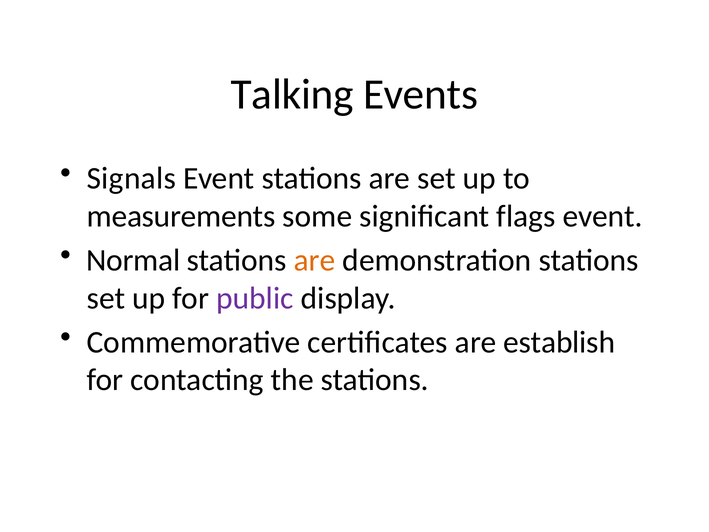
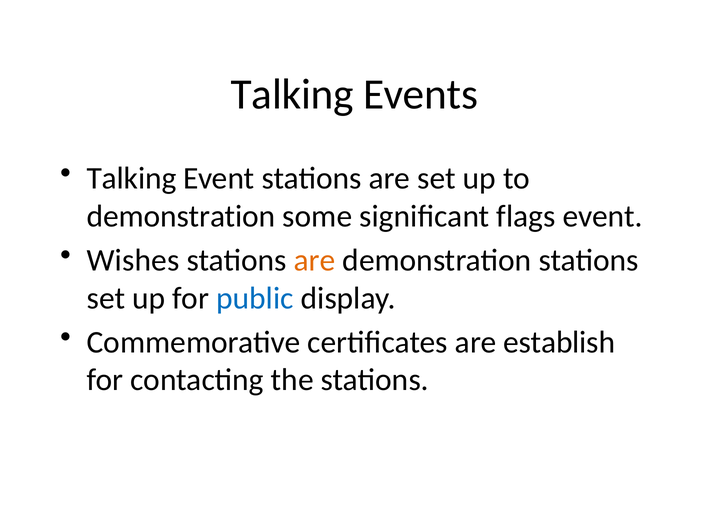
Signals at (131, 178): Signals -> Talking
measurements at (181, 216): measurements -> demonstration
Normal: Normal -> Wishes
public colour: purple -> blue
